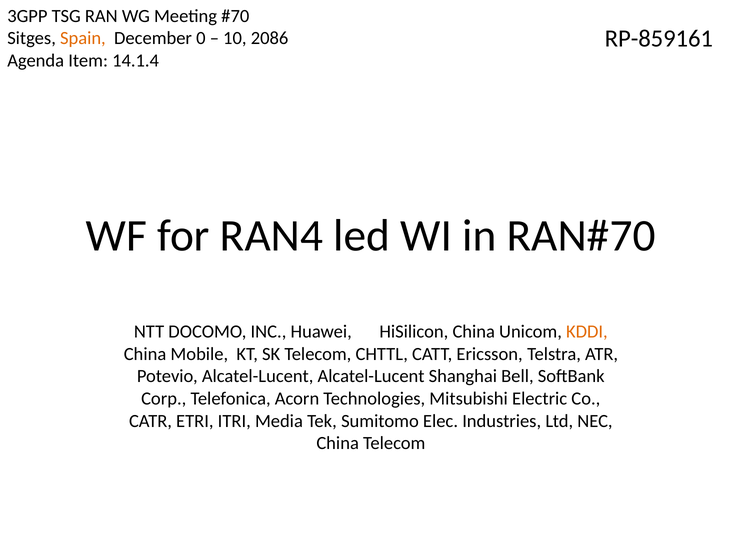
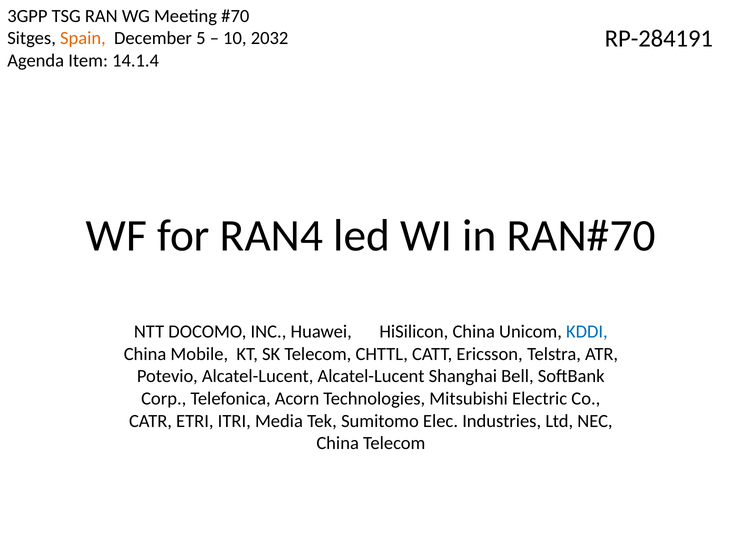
RP-859161: RP-859161 -> RP-284191
0: 0 -> 5
2086: 2086 -> 2032
KDDI colour: orange -> blue
